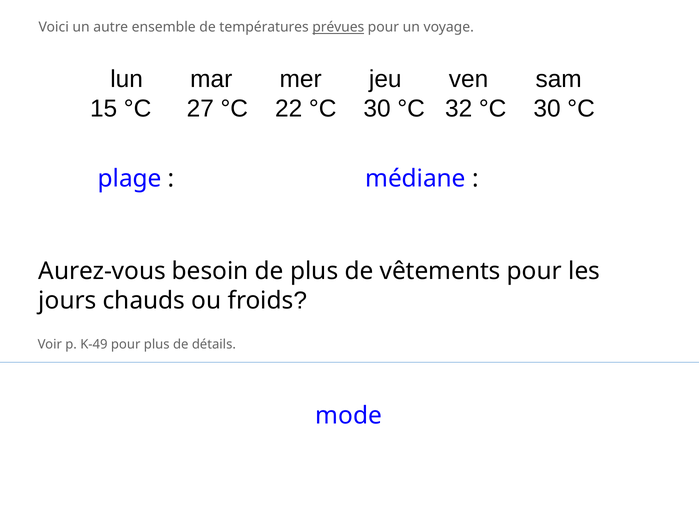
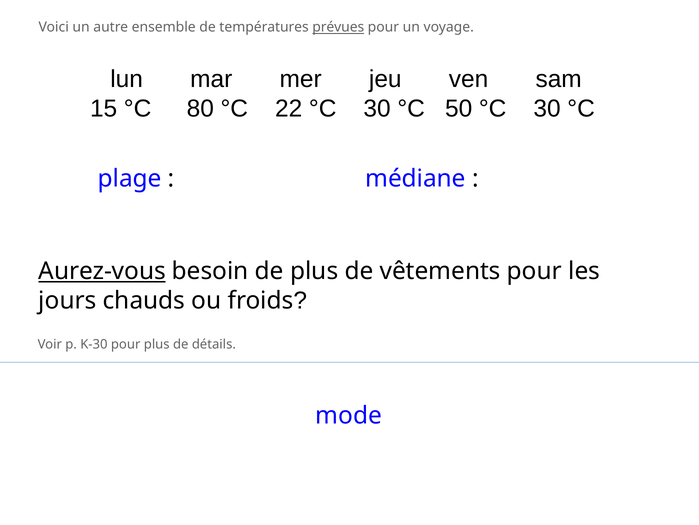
27: 27 -> 80
32: 32 -> 50
Aurez-vous underline: none -> present
K-49: K-49 -> K-30
